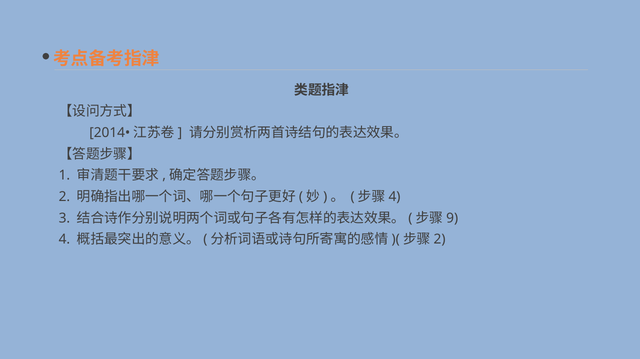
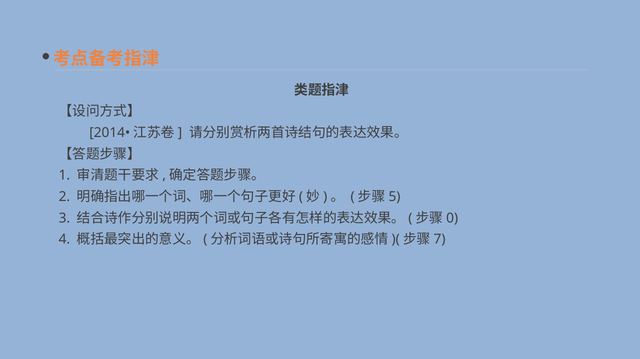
4 at (394, 197): 4 -> 5
9: 9 -> 0
2 at (440, 239): 2 -> 7
